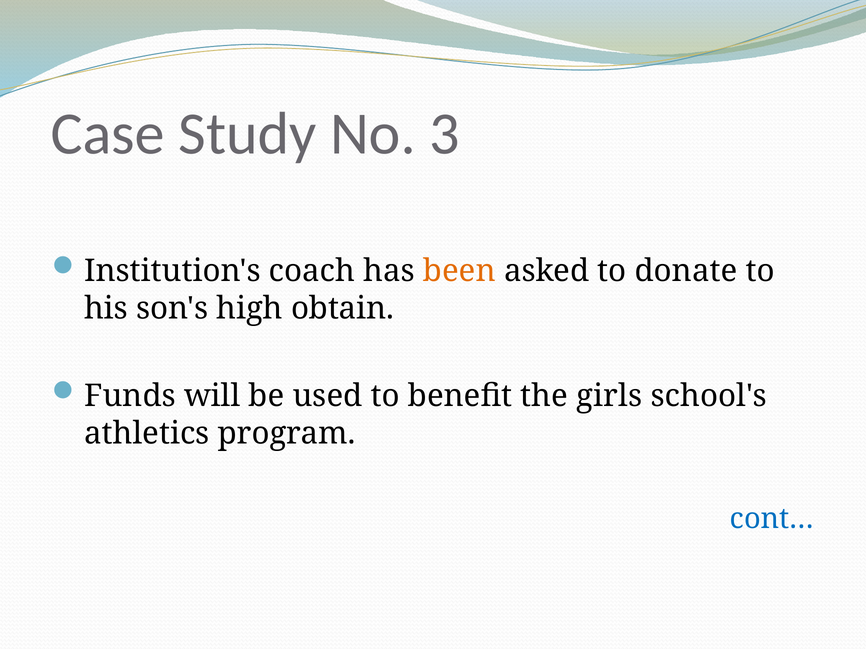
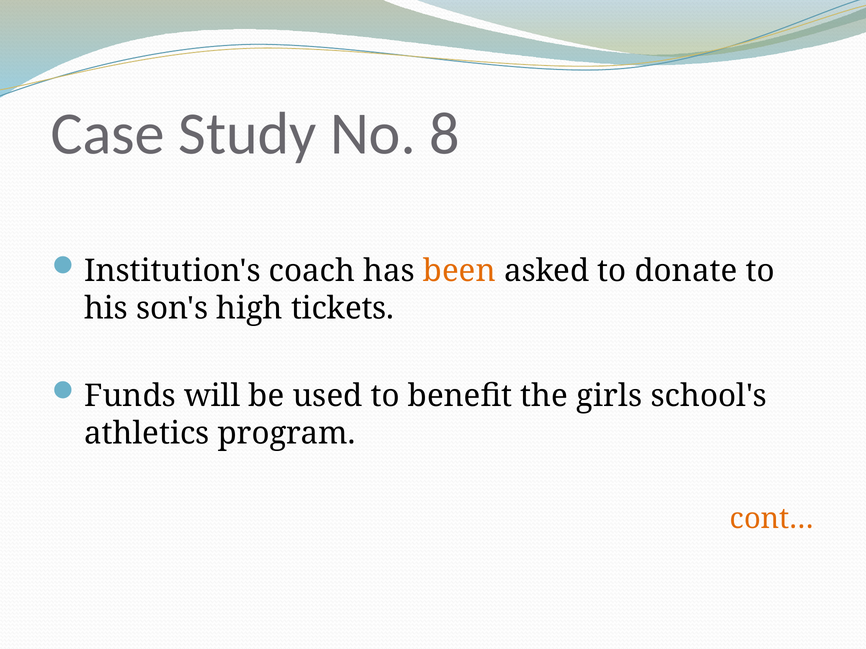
3: 3 -> 8
obtain: obtain -> tickets
cont… colour: blue -> orange
